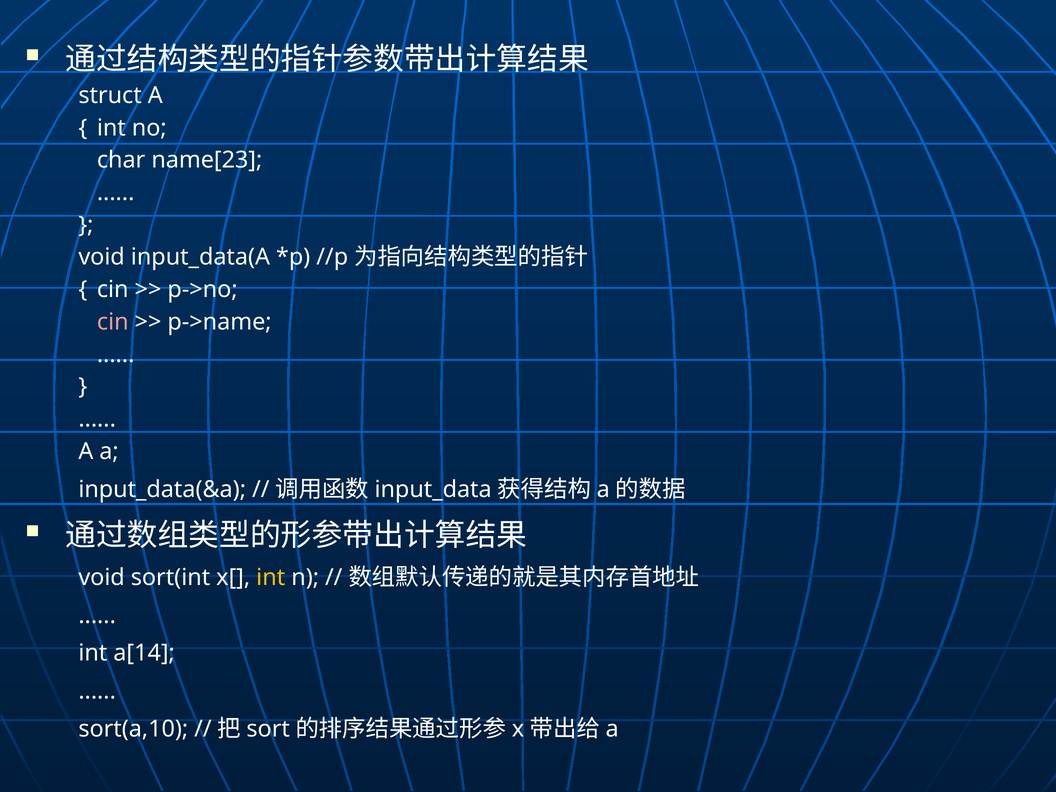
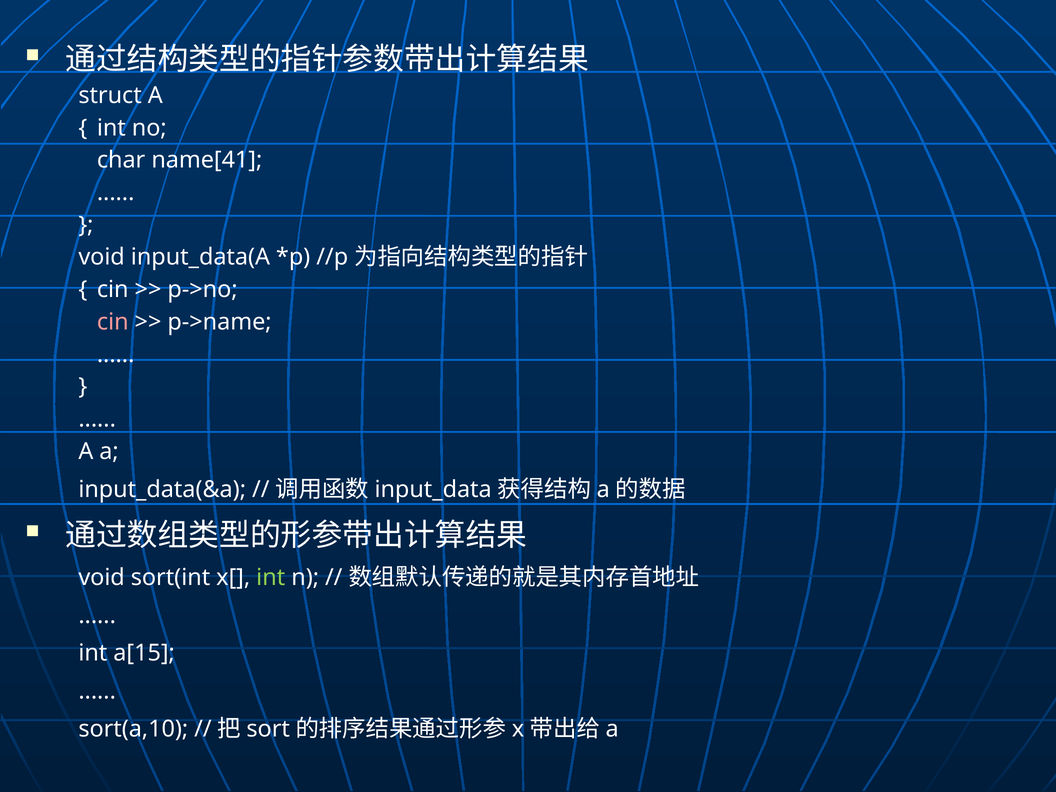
name[23: name[23 -> name[41
int at (271, 577) colour: yellow -> light green
a[14: a[14 -> a[15
